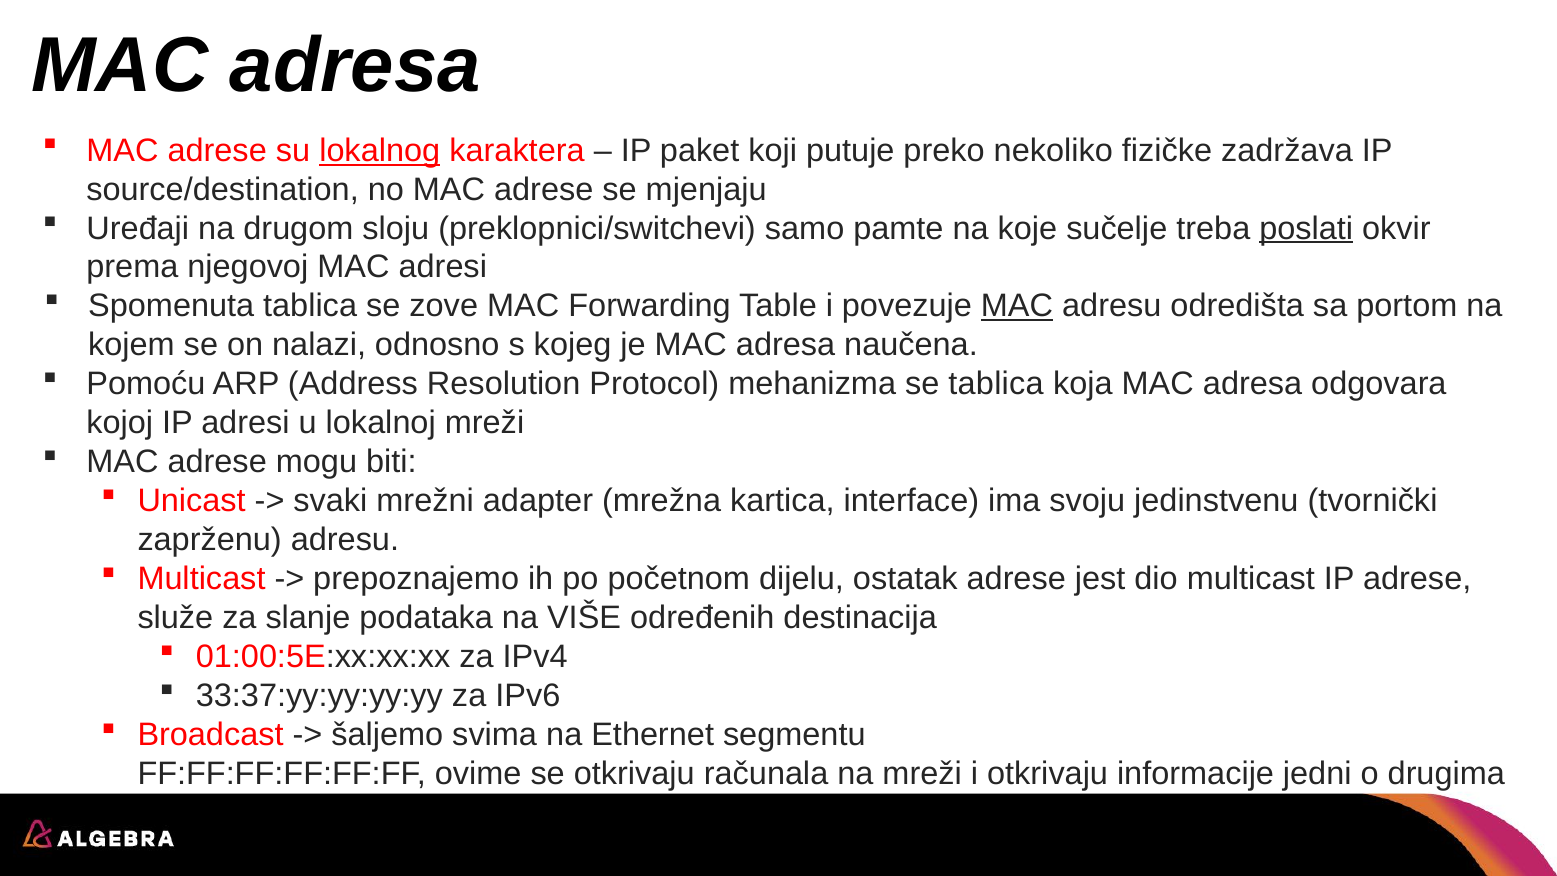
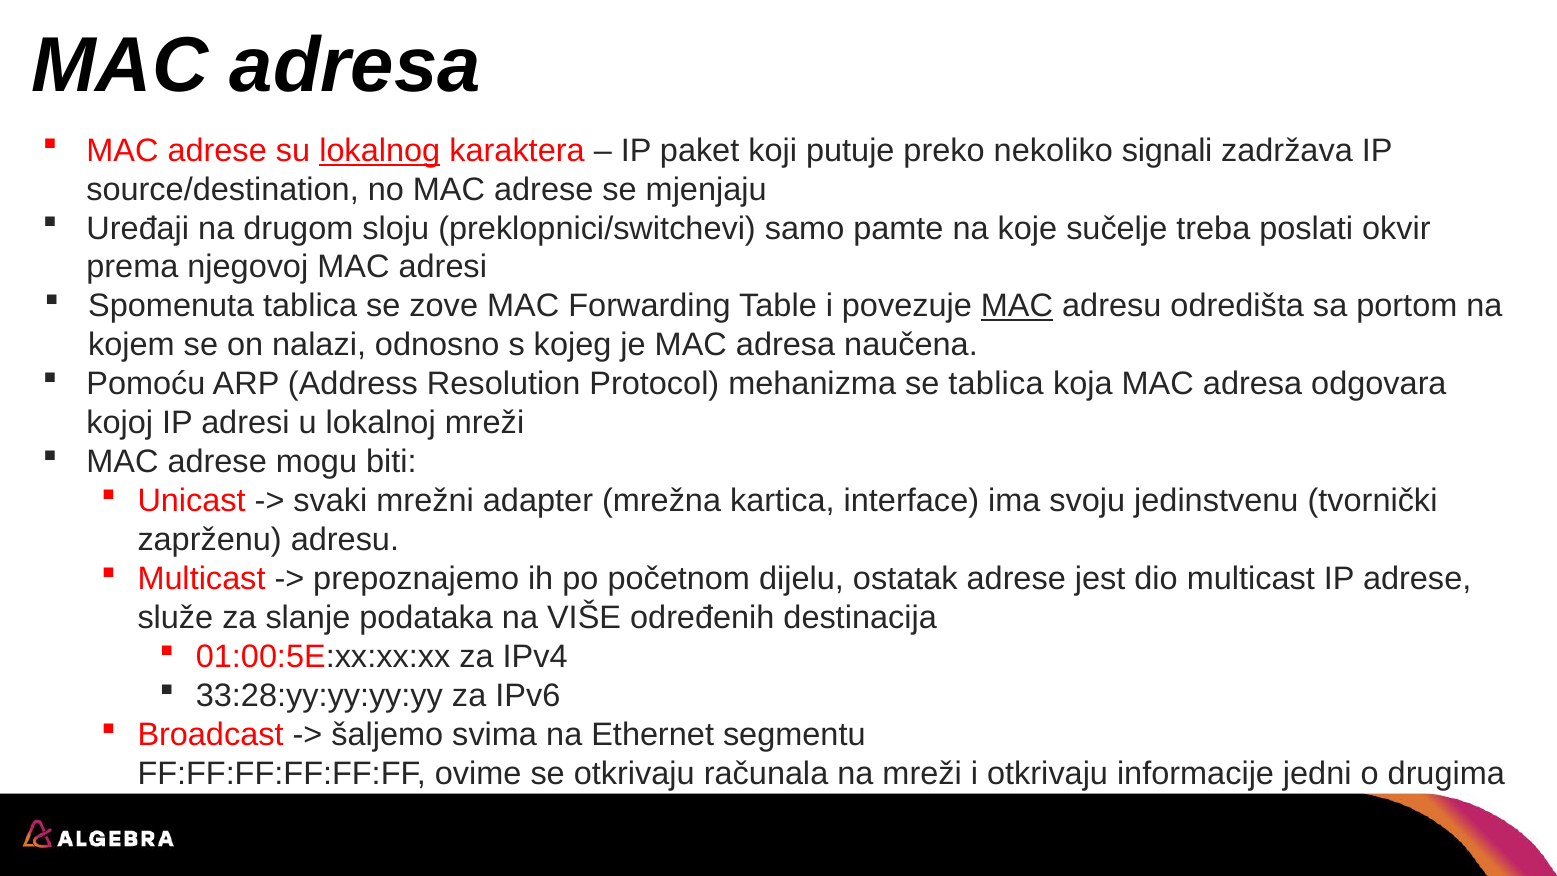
fizičke: fizičke -> signali
poslati underline: present -> none
33:37:yy:yy:yy:yy: 33:37:yy:yy:yy:yy -> 33:28:yy:yy:yy:yy
